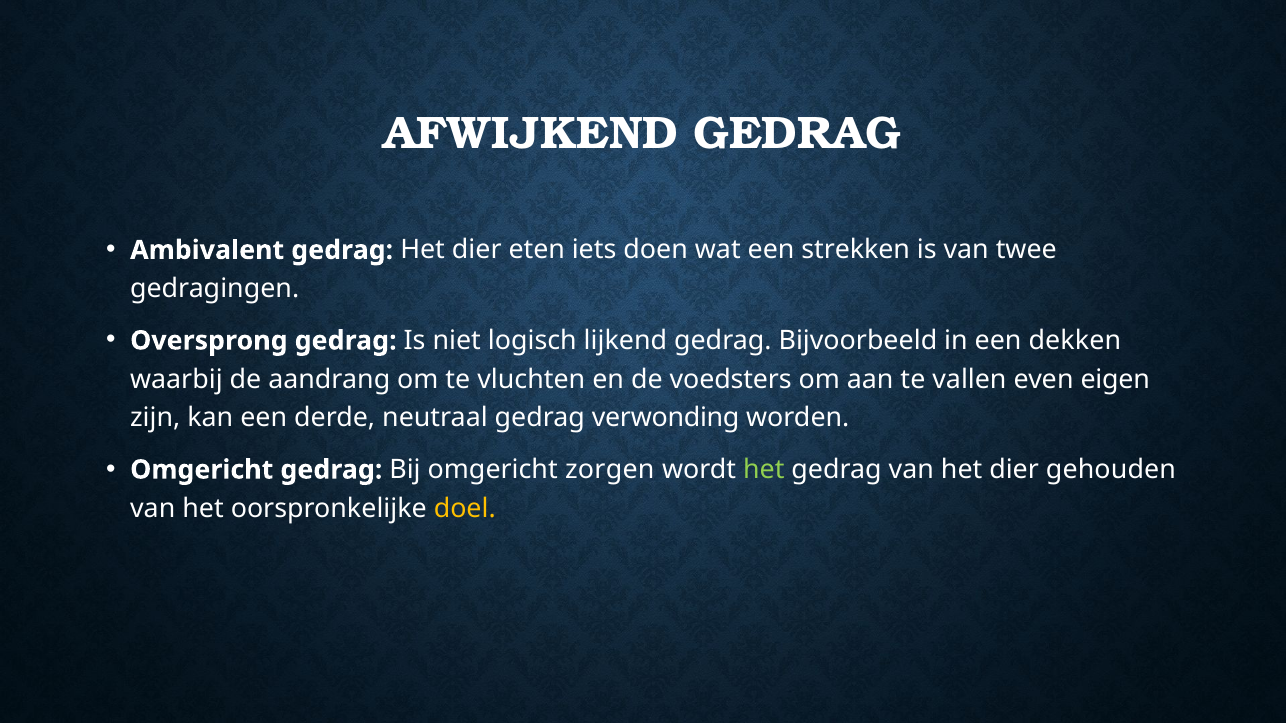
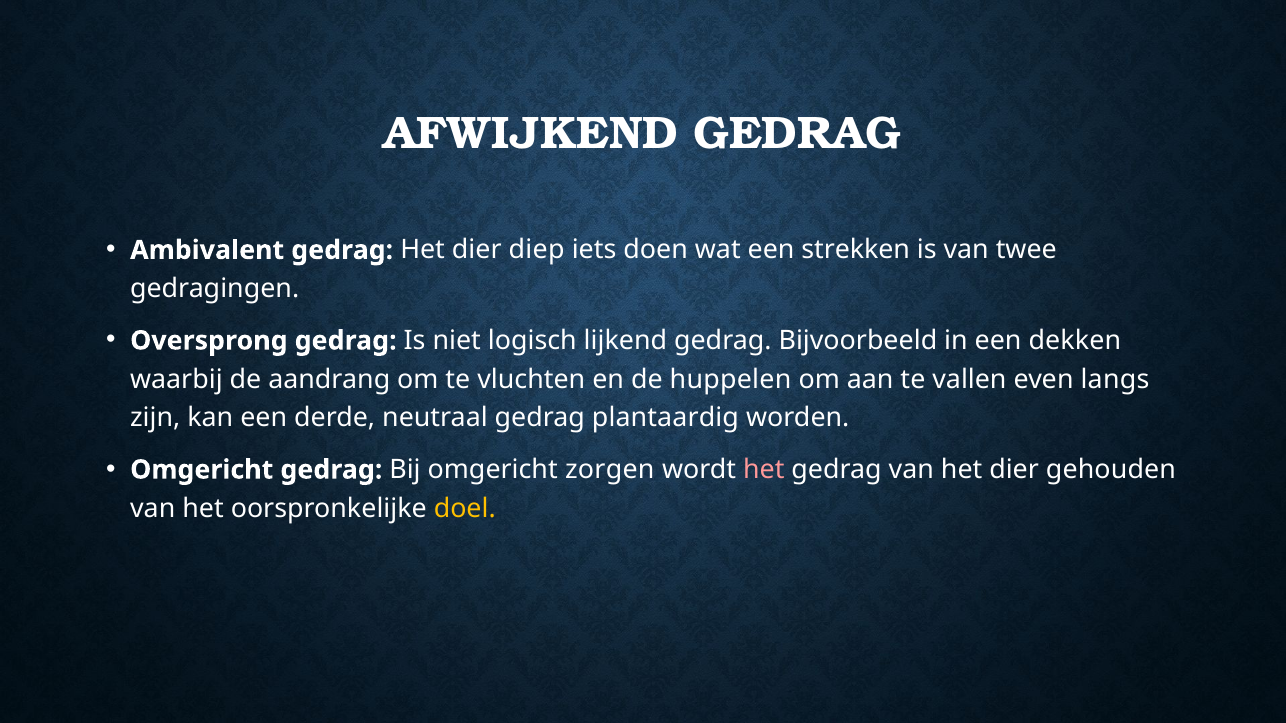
eten: eten -> diep
voedsters: voedsters -> huppelen
eigen: eigen -> langs
verwonding: verwonding -> plantaardig
het at (764, 470) colour: light green -> pink
